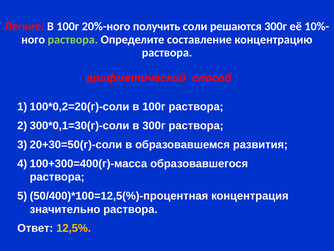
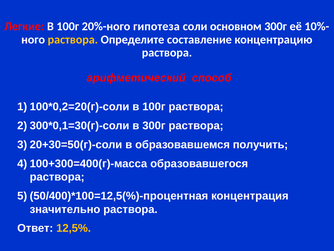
получить: получить -> гипотеза
решаются: решаются -> основном
раствора at (73, 39) colour: light green -> yellow
развития: развития -> получить
